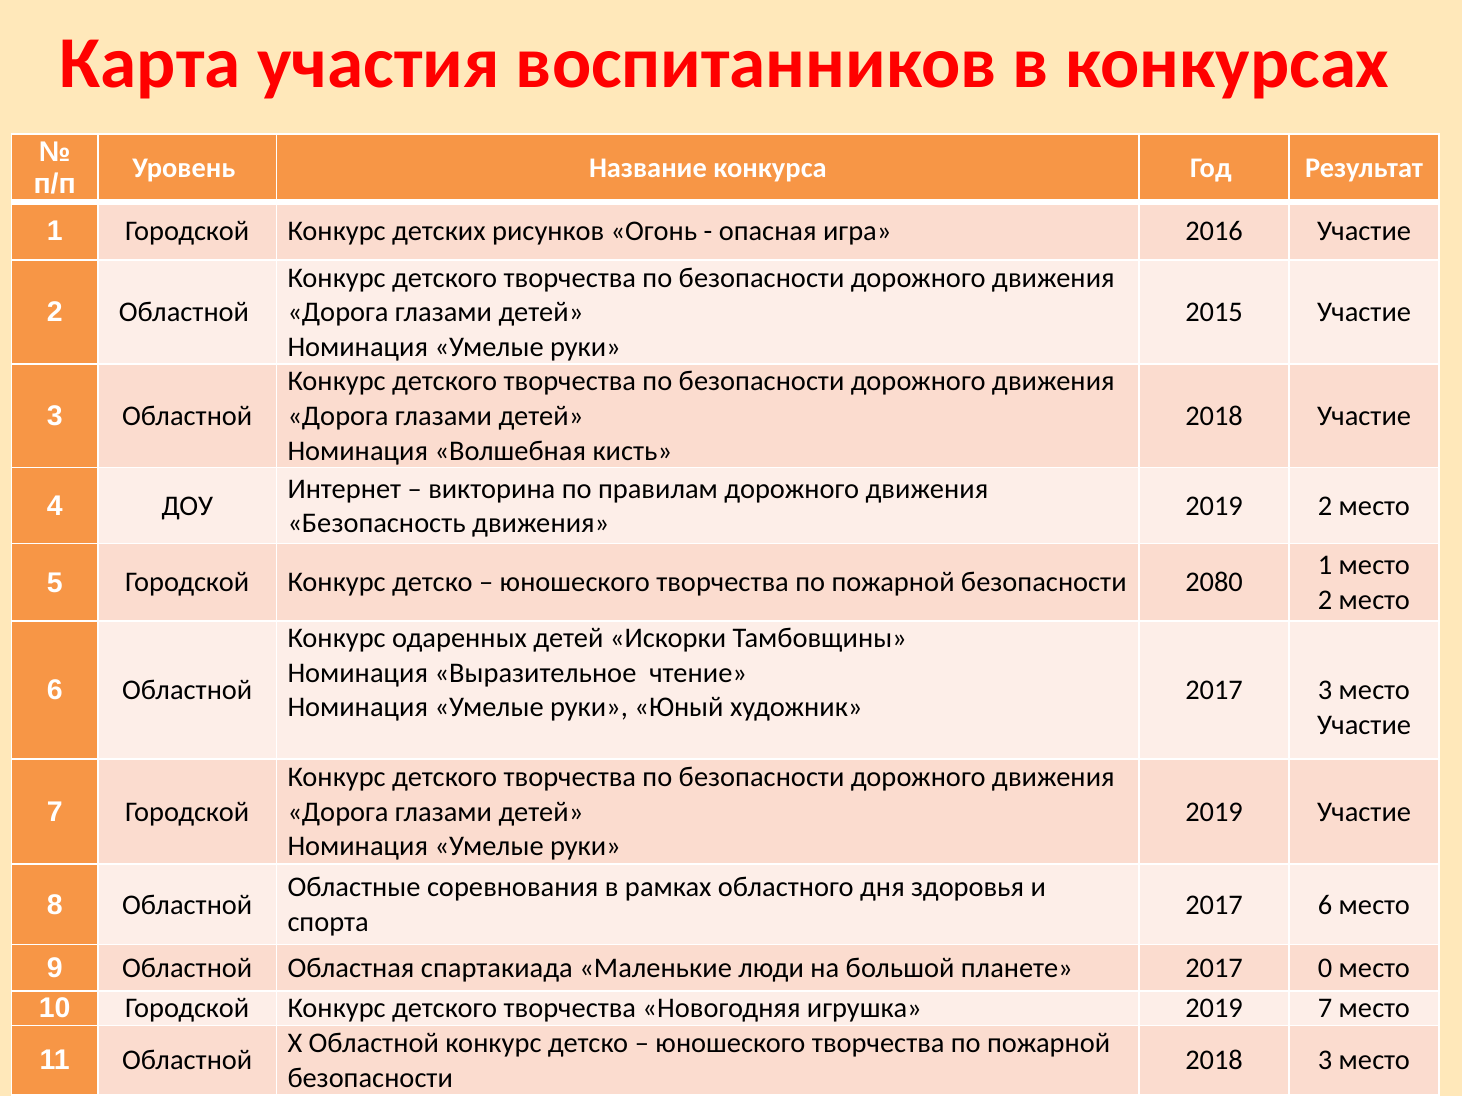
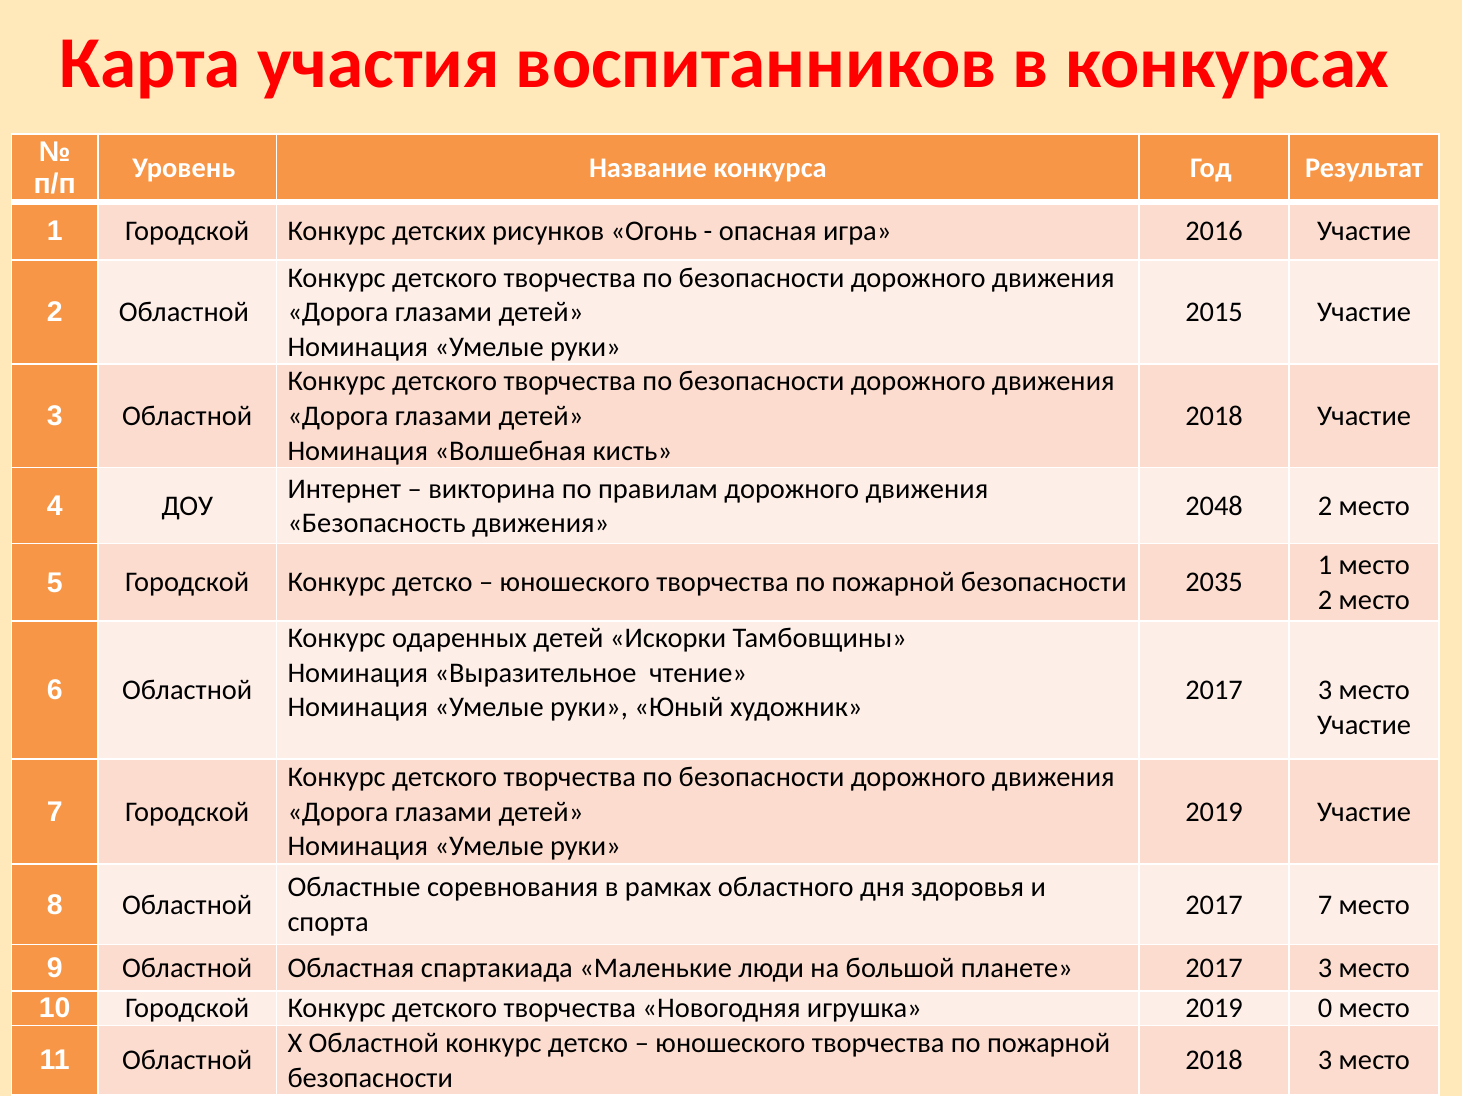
2019 at (1214, 506): 2019 -> 2048
2080: 2080 -> 2035
2017 6: 6 -> 7
планете 2017 0: 0 -> 3
2019 7: 7 -> 0
